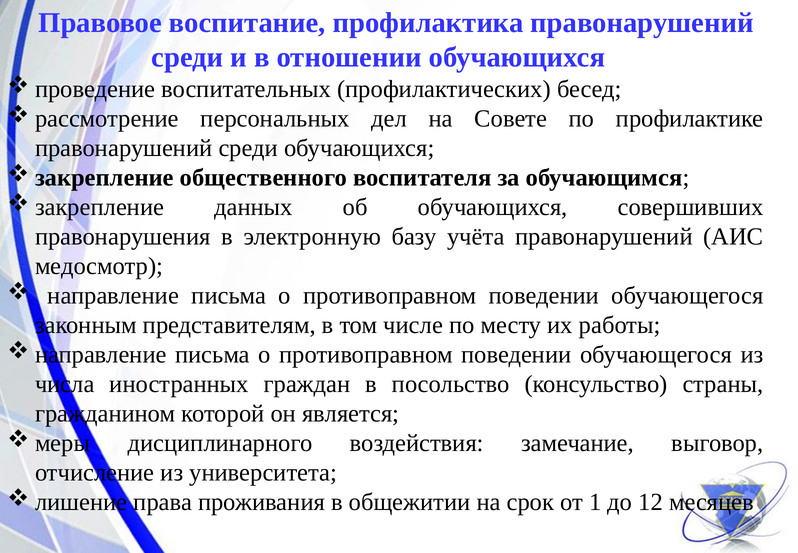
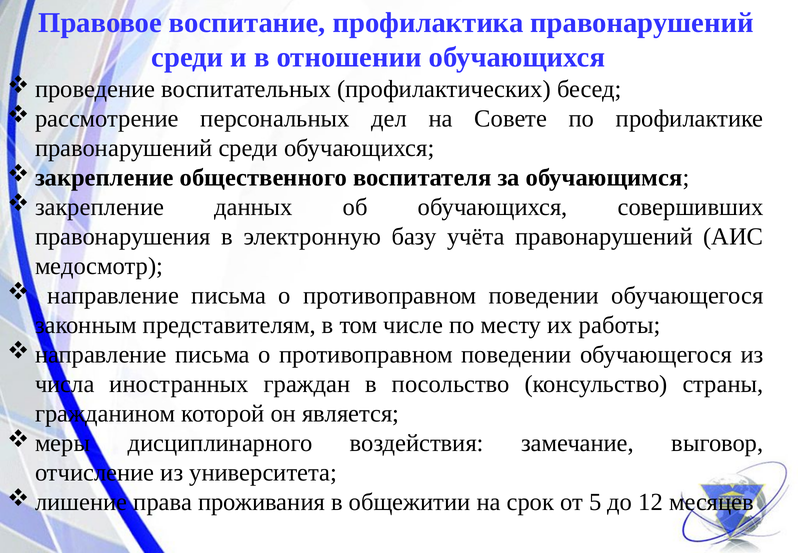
1: 1 -> 5
